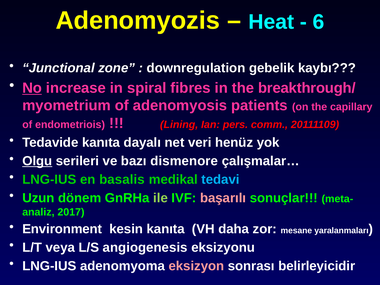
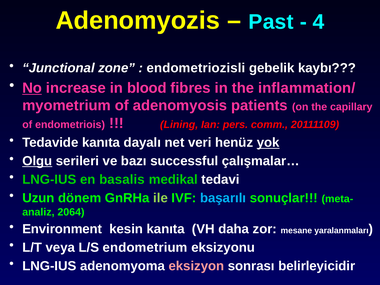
Heat: Heat -> Past
6: 6 -> 4
downregulation: downregulation -> endometriozisli
spiral: spiral -> blood
breakthrough/: breakthrough/ -> inflammation/
yok underline: none -> present
dismenore: dismenore -> successful
tedavi colour: light blue -> white
başarılı colour: pink -> light blue
2017: 2017 -> 2064
angiogenesis: angiogenesis -> endometrium
